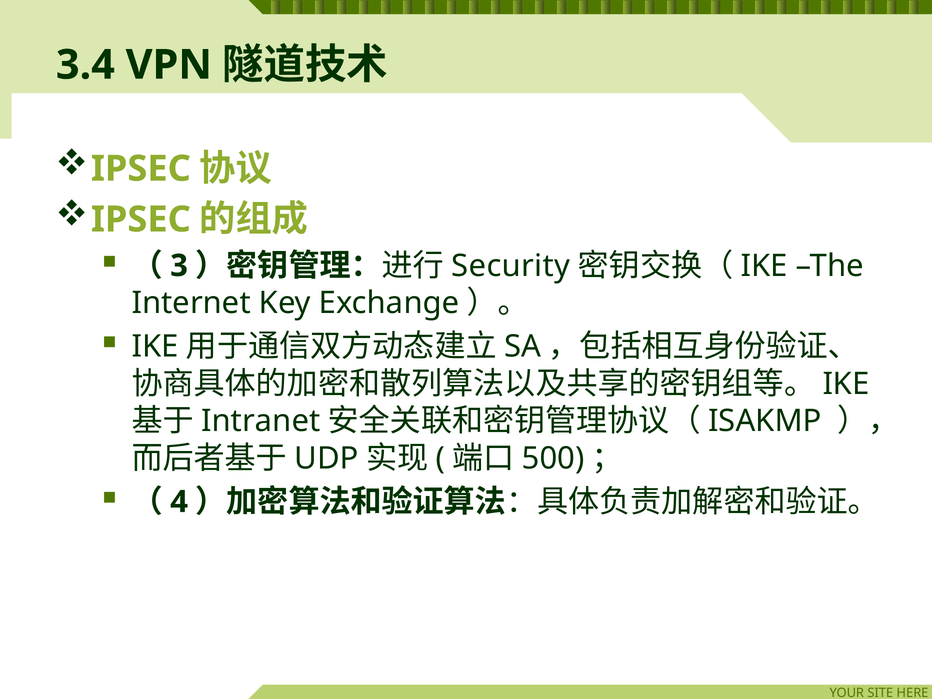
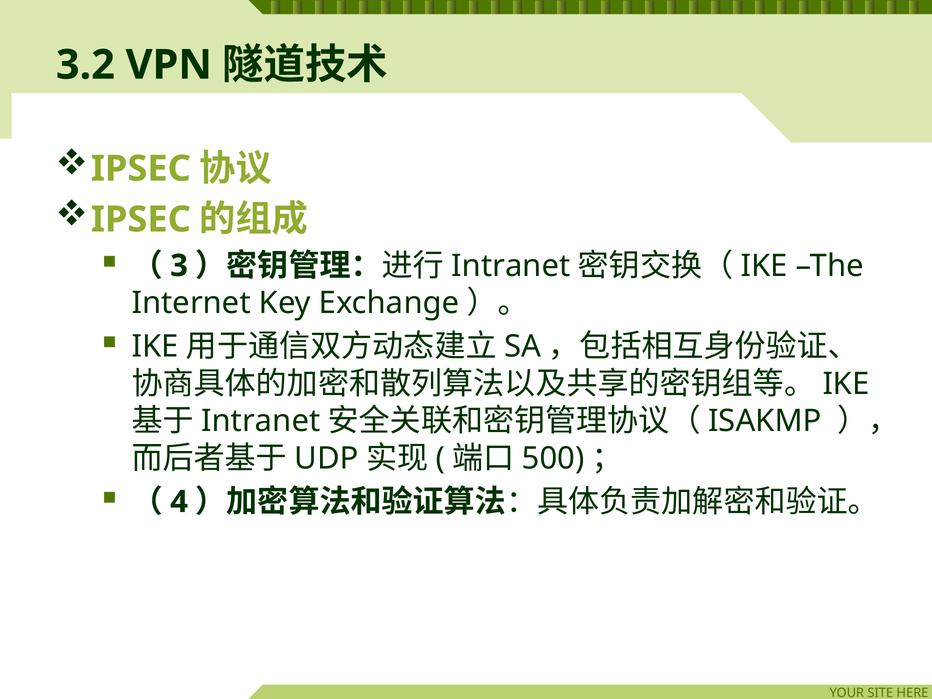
3.4: 3.4 -> 3.2
Security at (511, 266): Security -> Intranet
